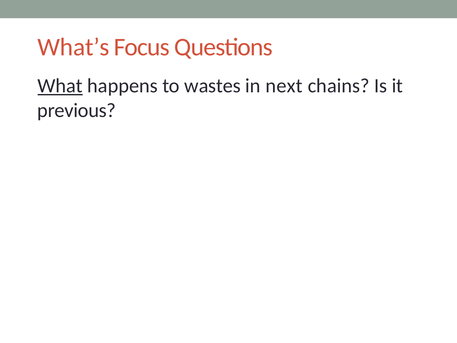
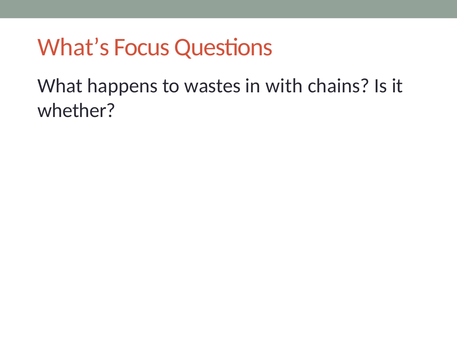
What underline: present -> none
next: next -> with
previous: previous -> whether
